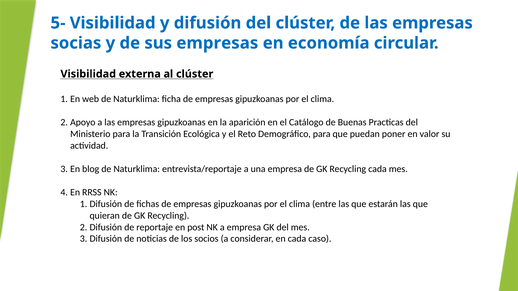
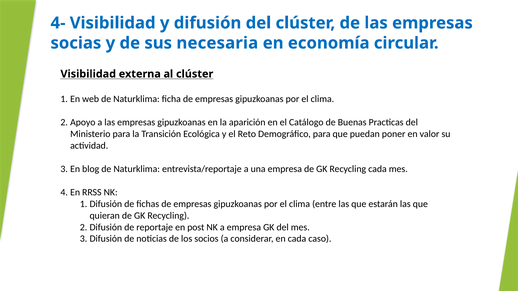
5-: 5- -> 4-
sus empresas: empresas -> necesaria
